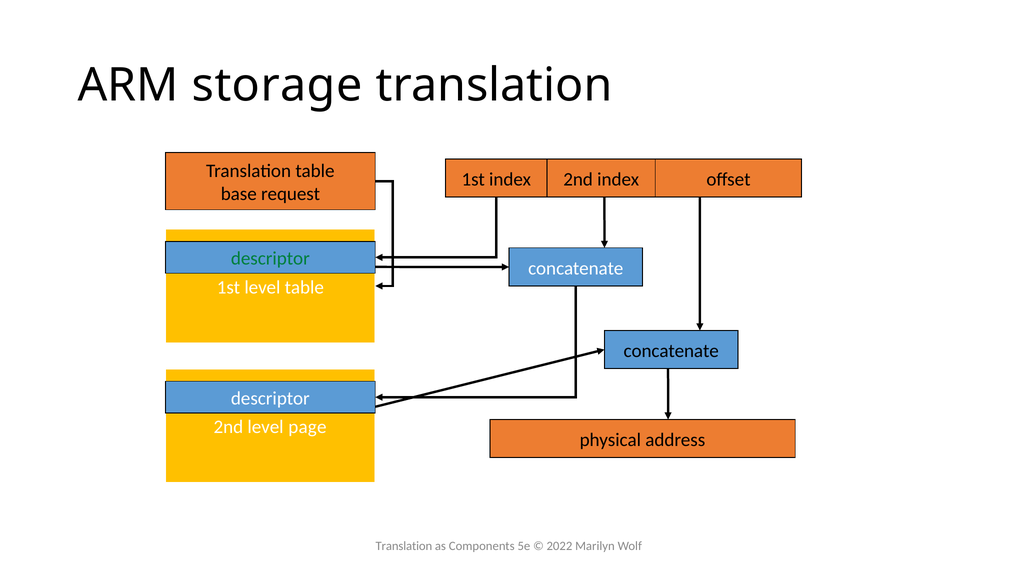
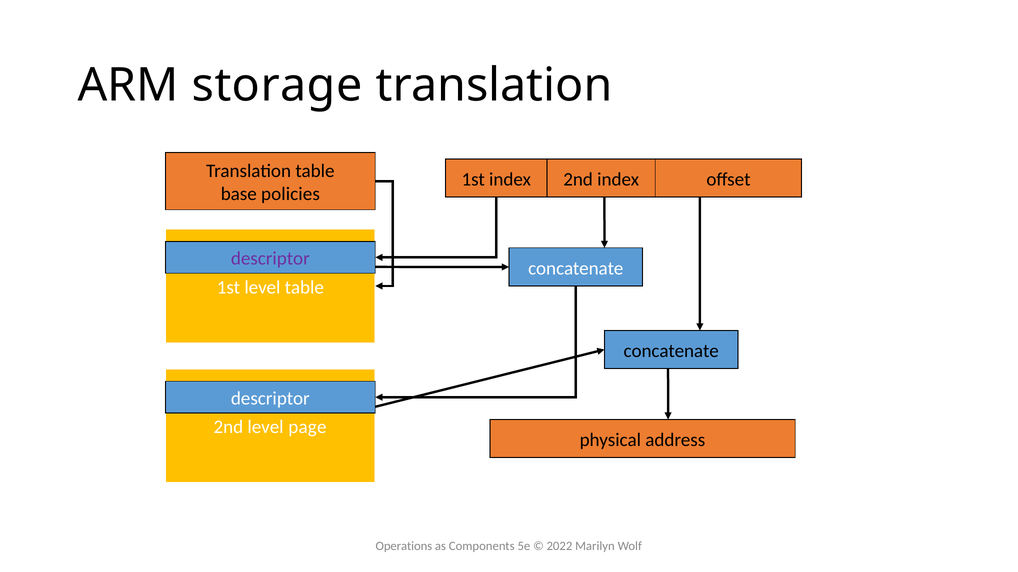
request: request -> policies
descriptor at (270, 259) colour: green -> purple
Translation at (404, 547): Translation -> Operations
